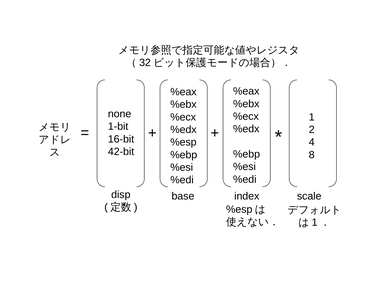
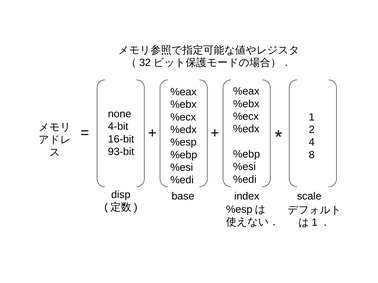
1-bit: 1-bit -> 4-bit
42-bit: 42-bit -> 93-bit
